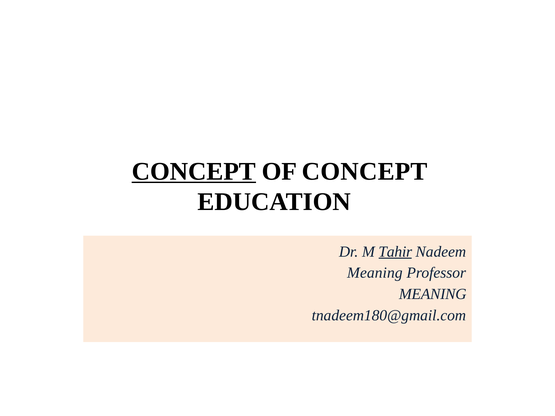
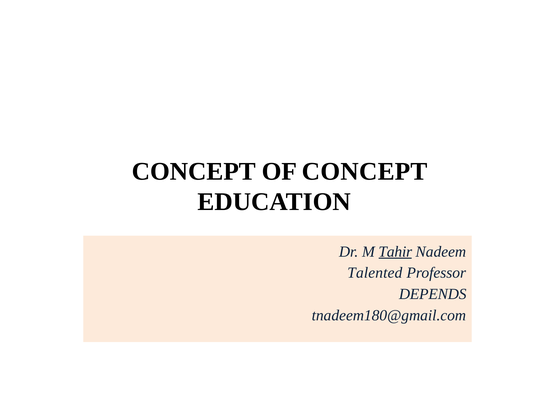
CONCEPT at (194, 172) underline: present -> none
Meaning at (375, 273): Meaning -> Talented
MEANING at (433, 294): MEANING -> DEPENDS
